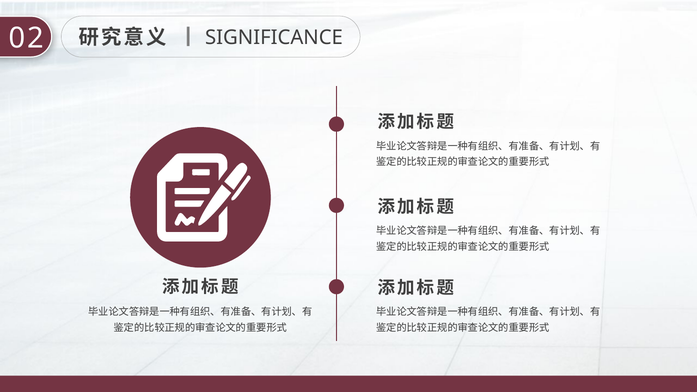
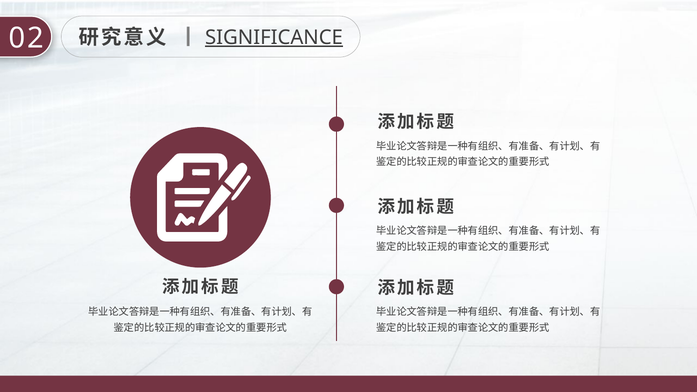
SIGNIFICANCE underline: none -> present
